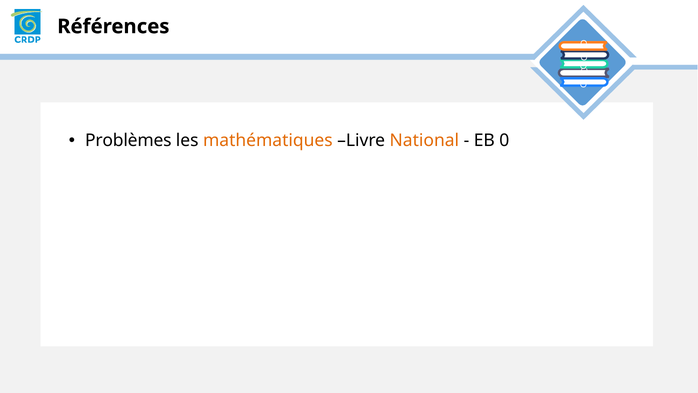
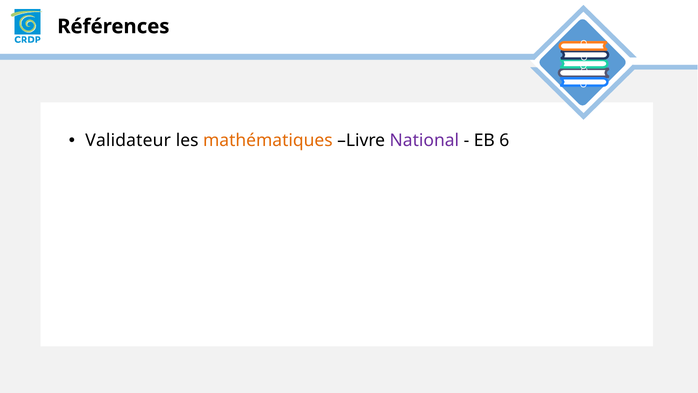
Problèmes: Problèmes -> Validateur
National colour: orange -> purple
0: 0 -> 6
